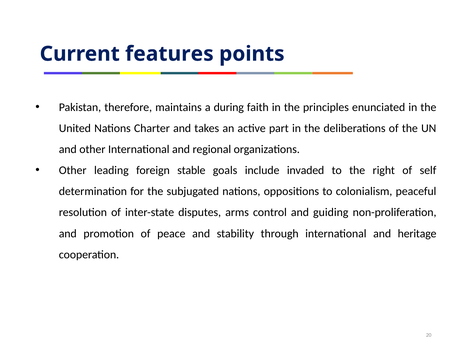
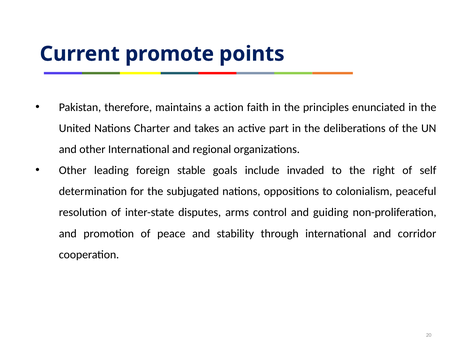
features: features -> promote
during: during -> action
heritage: heritage -> corridor
